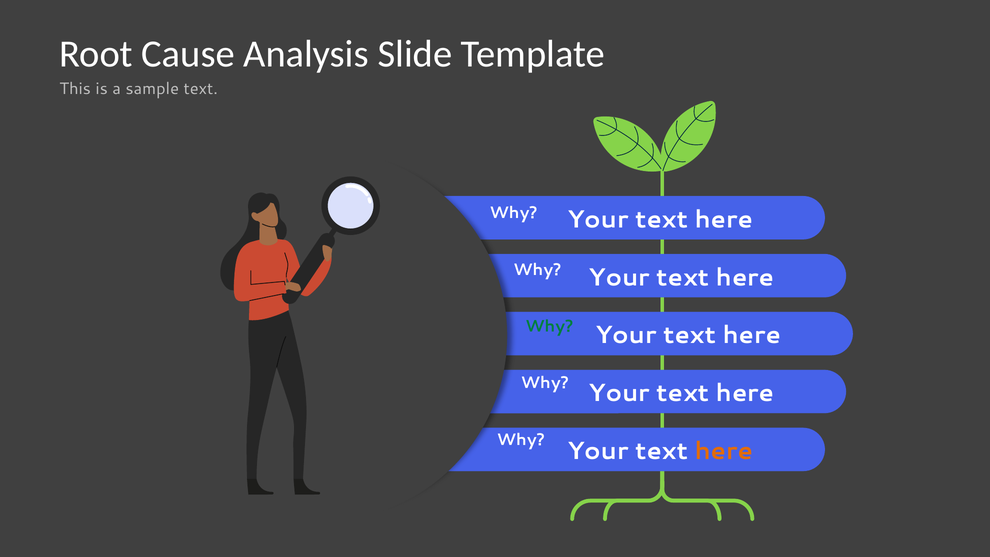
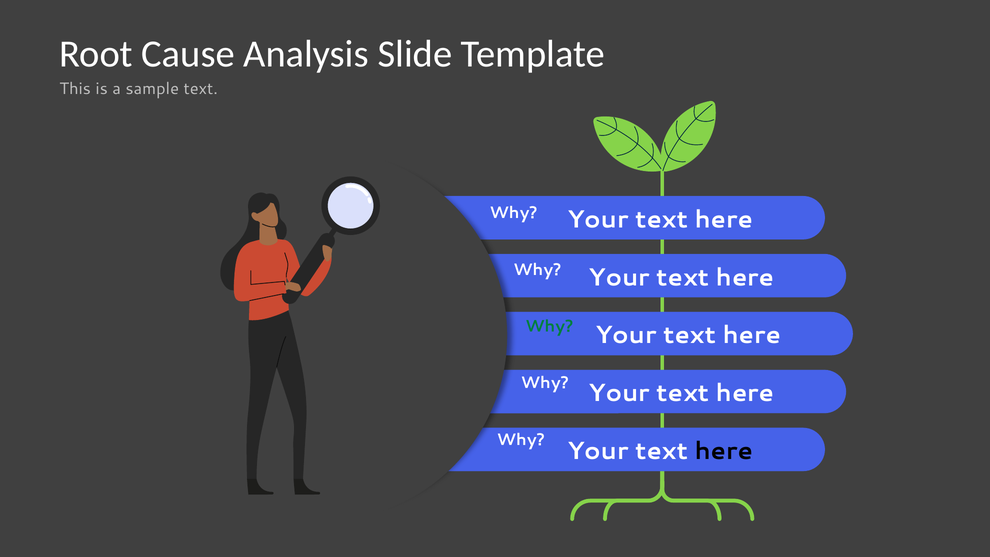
here at (724, 451) colour: orange -> black
